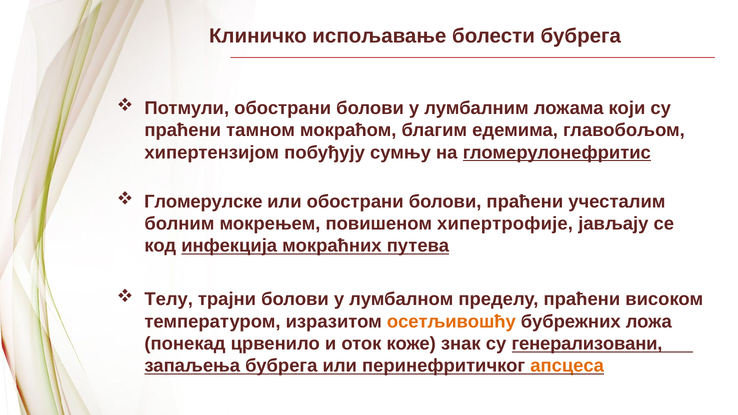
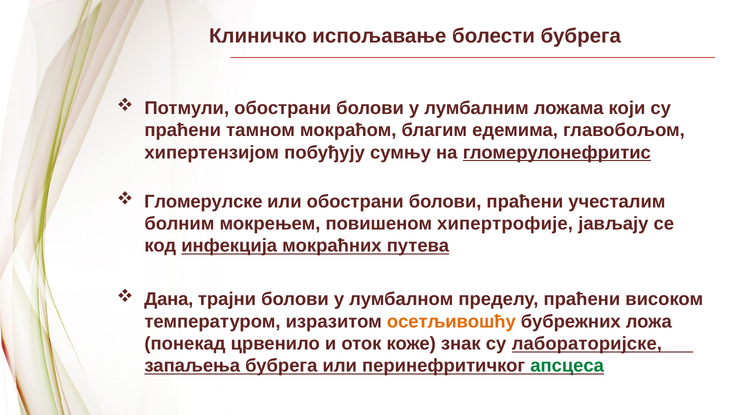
Телу: Телу -> Дана
генерализовани: генерализовани -> лабораторијске
апсцеса colour: orange -> green
